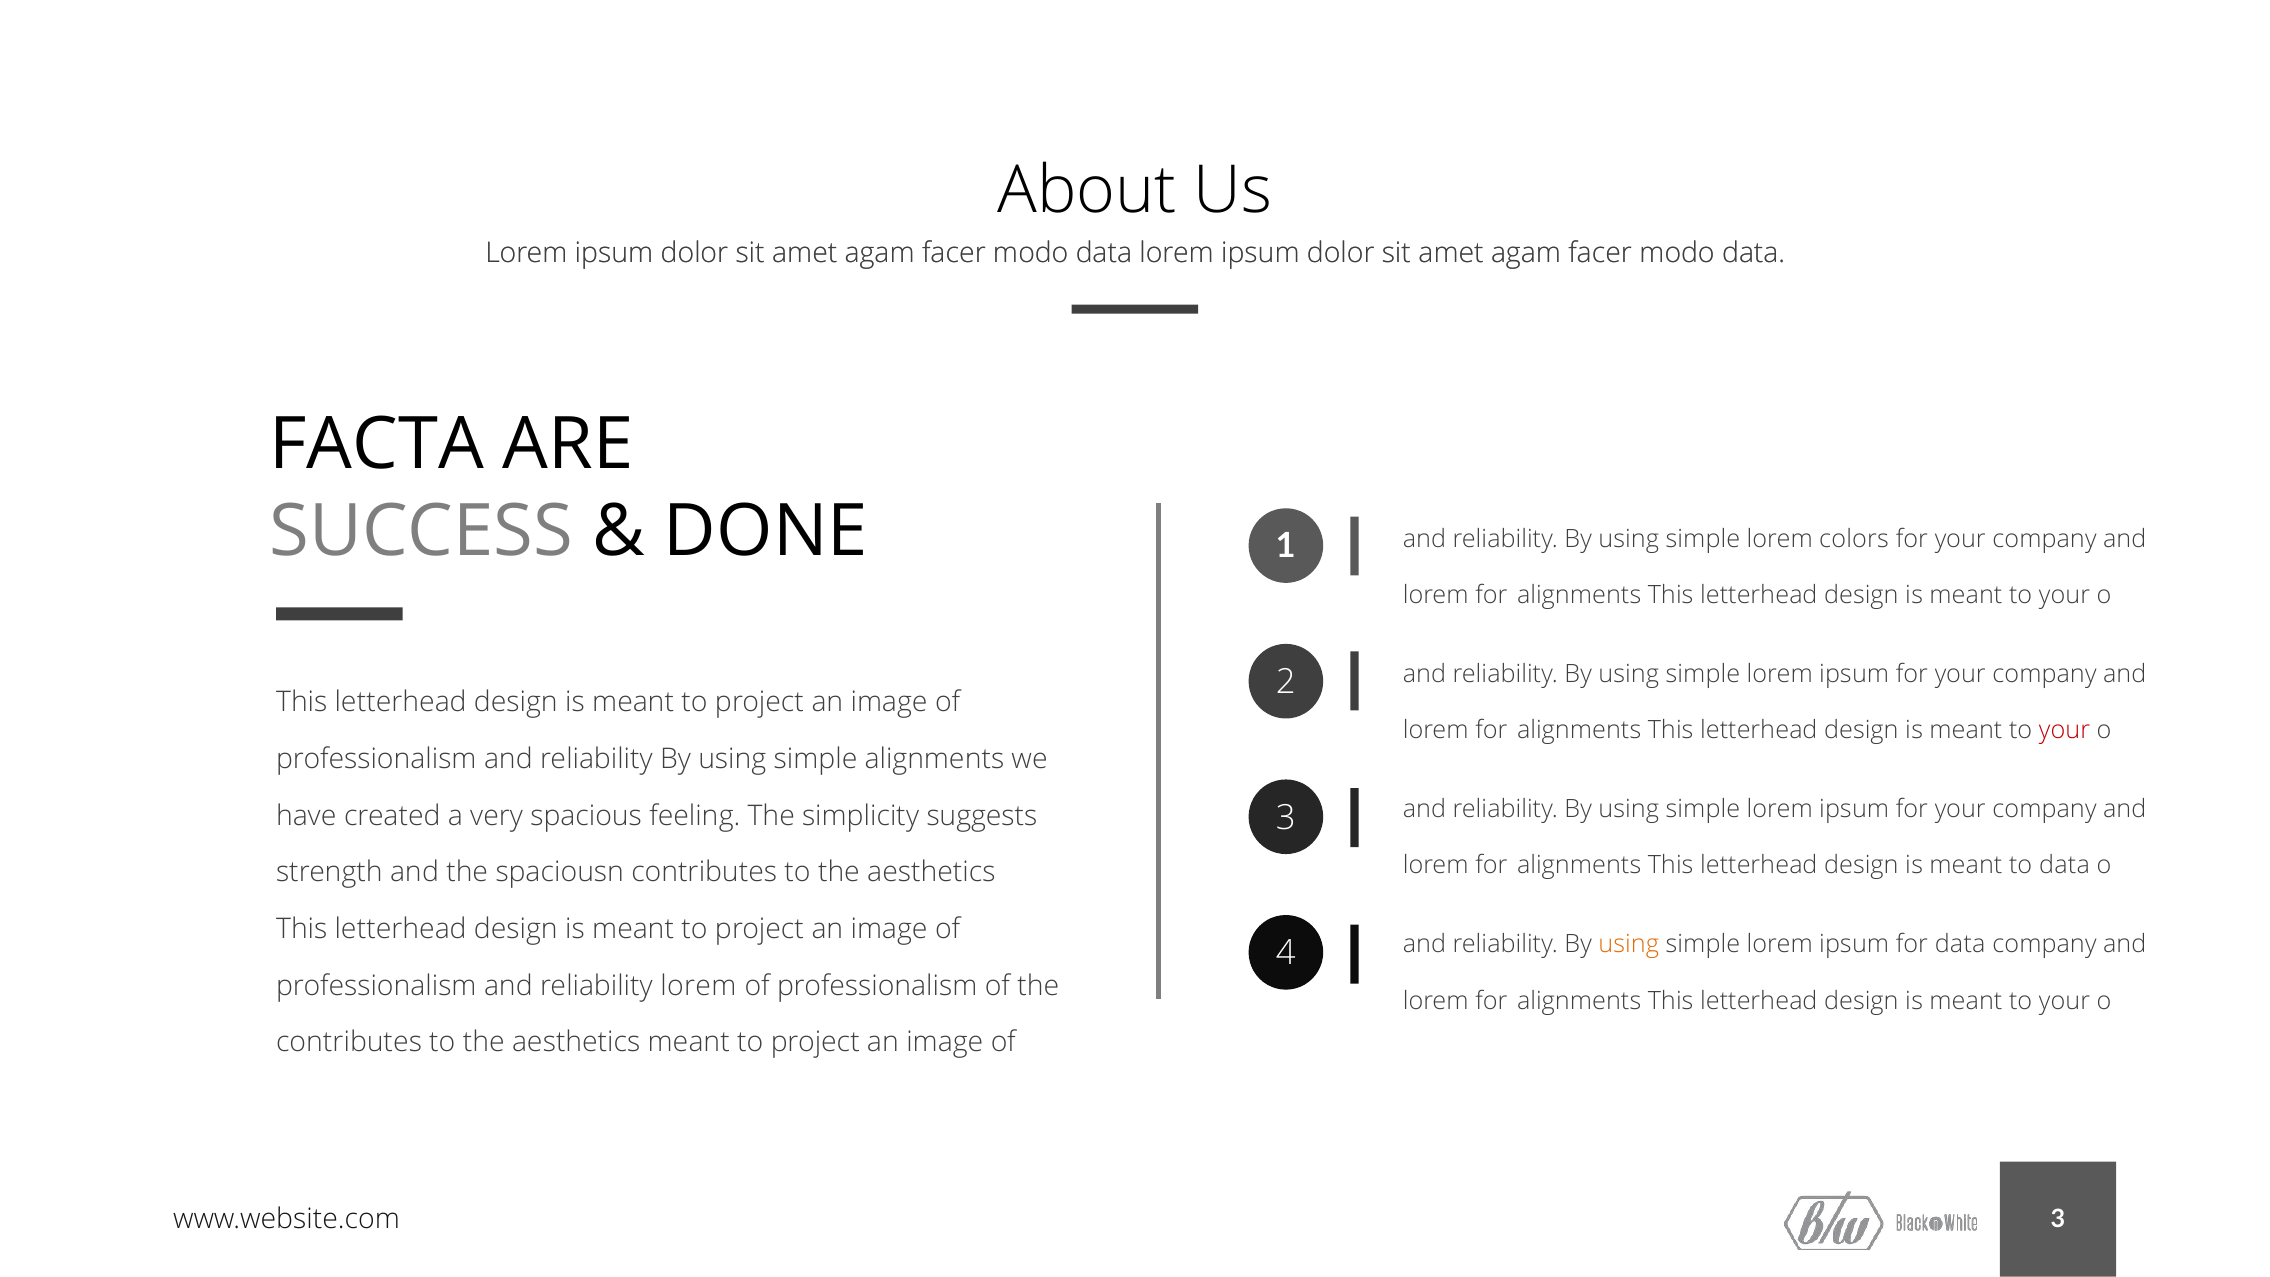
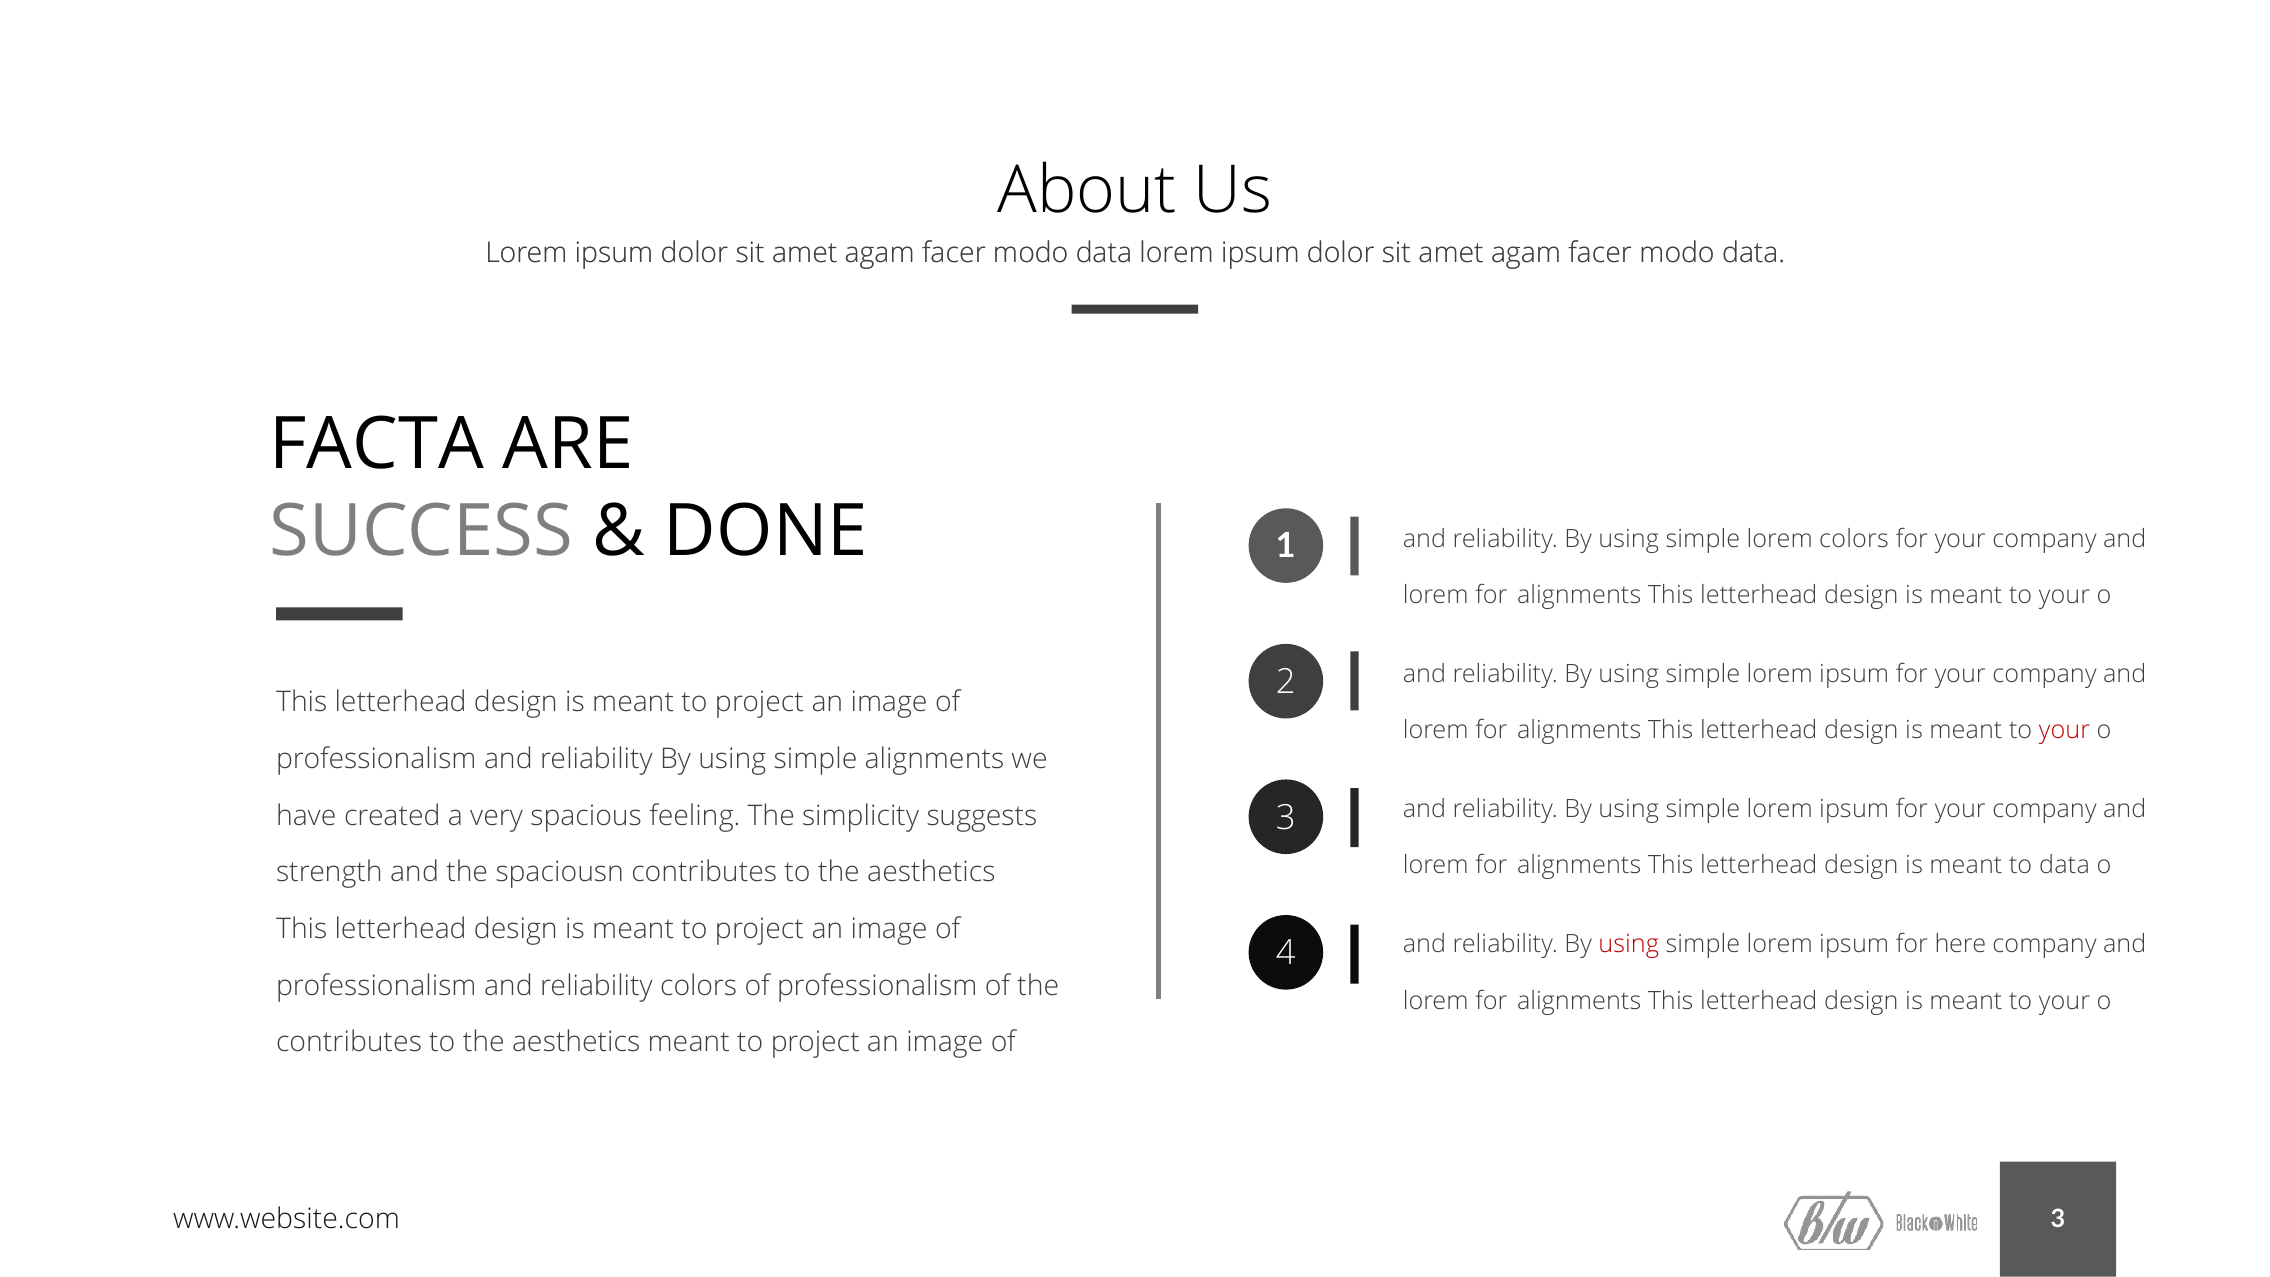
using at (1629, 944) colour: orange -> red
for data: data -> here
reliability lorem: lorem -> colors
